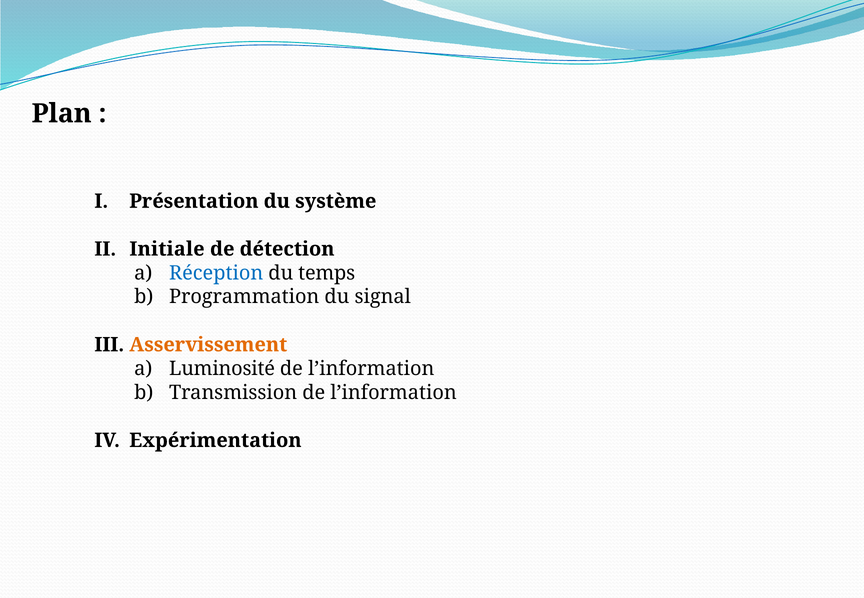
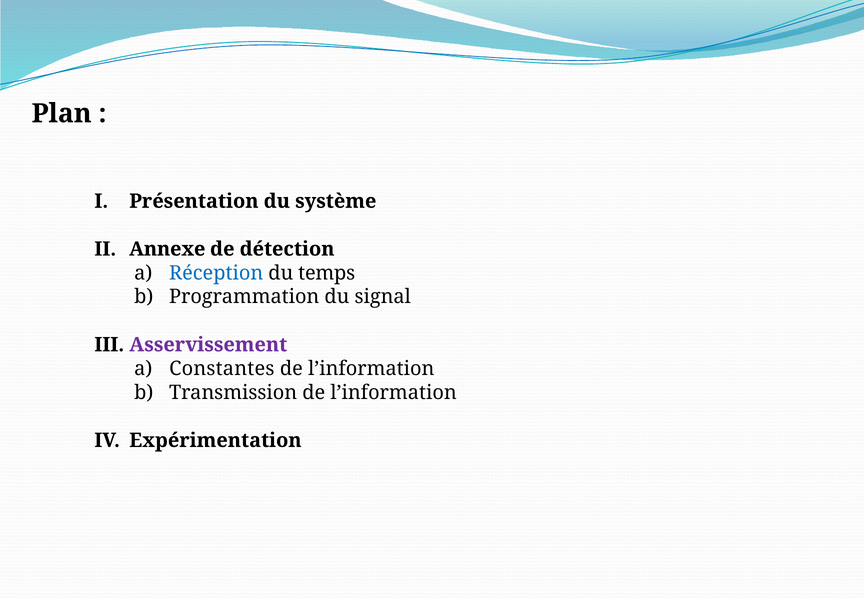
Initiale: Initiale -> Annexe
Asservissement colour: orange -> purple
Luminosité: Luminosité -> Constantes
